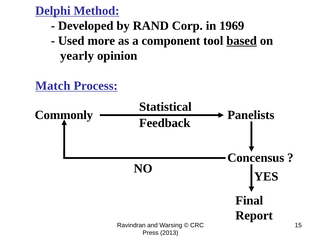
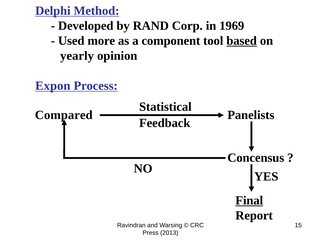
Match: Match -> Expon
Commonly: Commonly -> Compared
Final underline: none -> present
